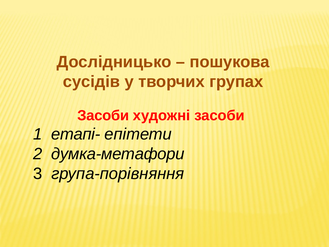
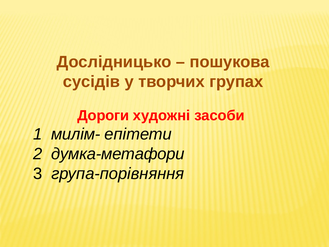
Засоби at (103, 115): Засоби -> Дороги
етапі-: етапі- -> милім-
